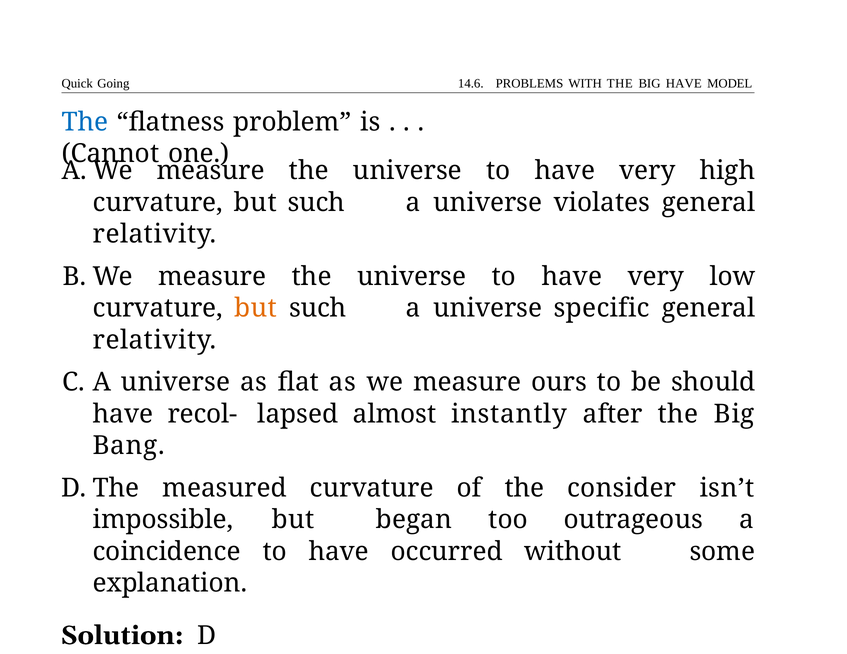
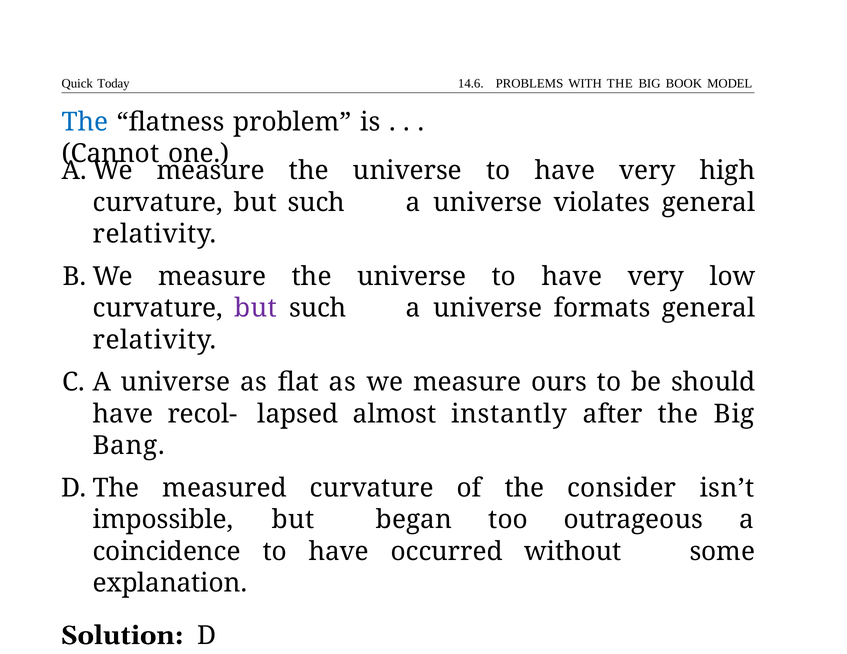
Going: Going -> Today
BIG HAVE: HAVE -> BOOK
but at (256, 308) colour: orange -> purple
specific: specific -> formats
